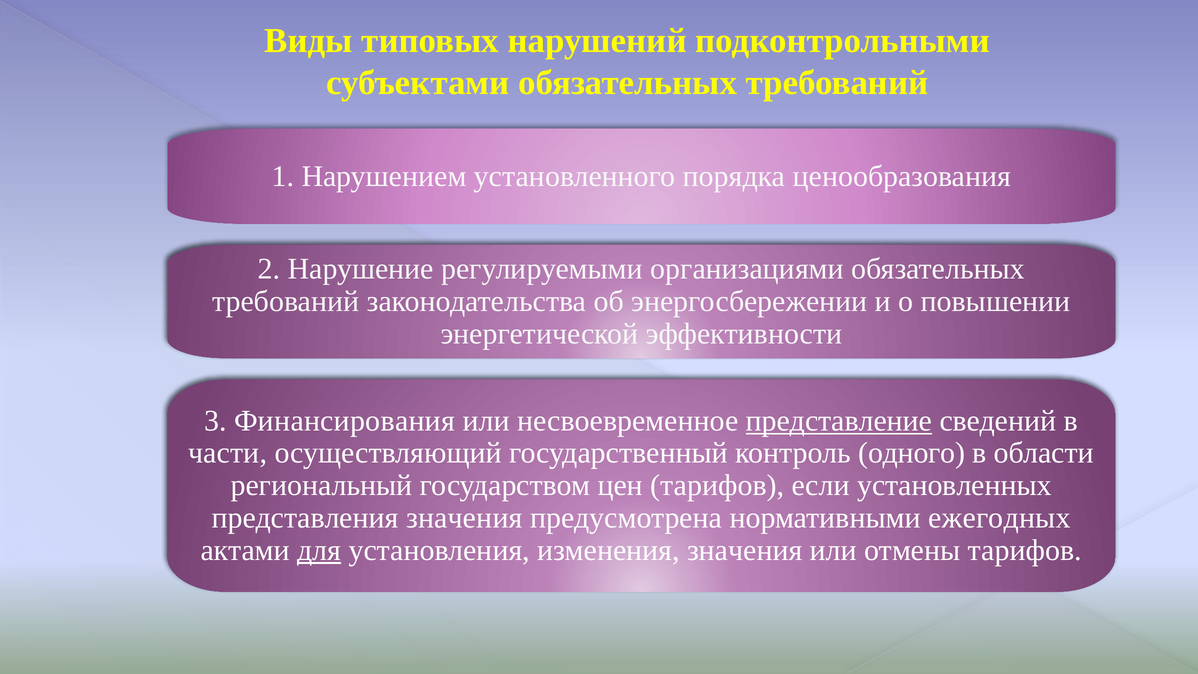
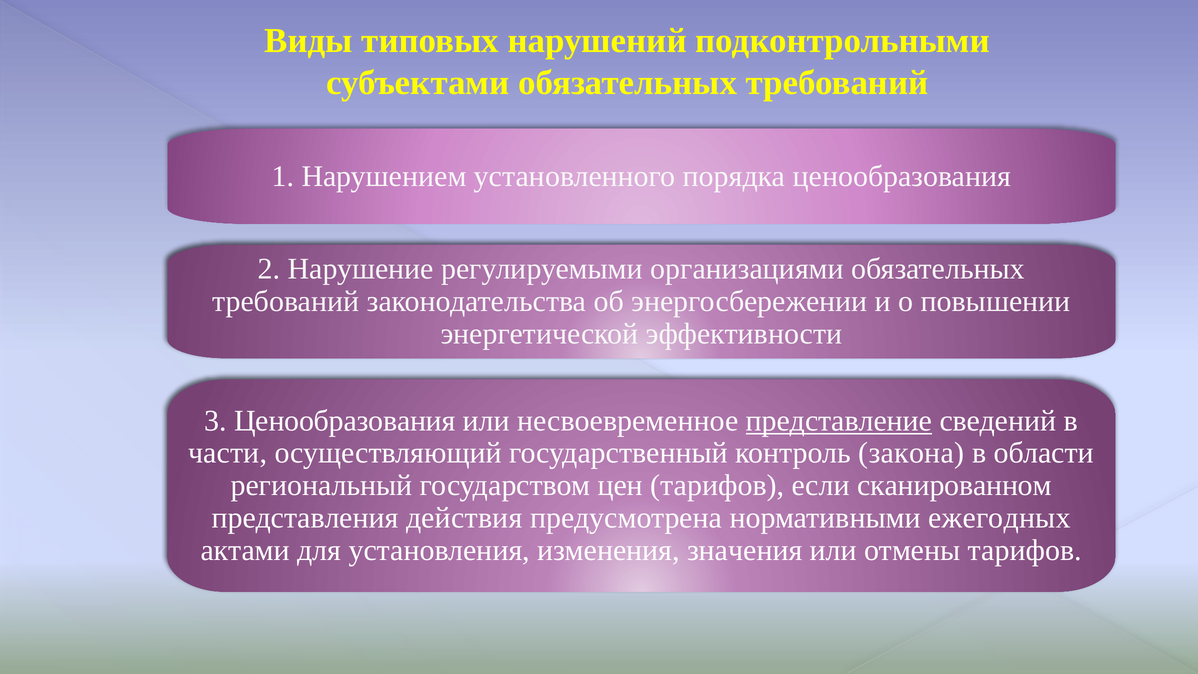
3 Финансирования: Финансирования -> Ценообразования
одного: одного -> закона
установленных: установленных -> сканированном
представления значения: значения -> действия
для underline: present -> none
